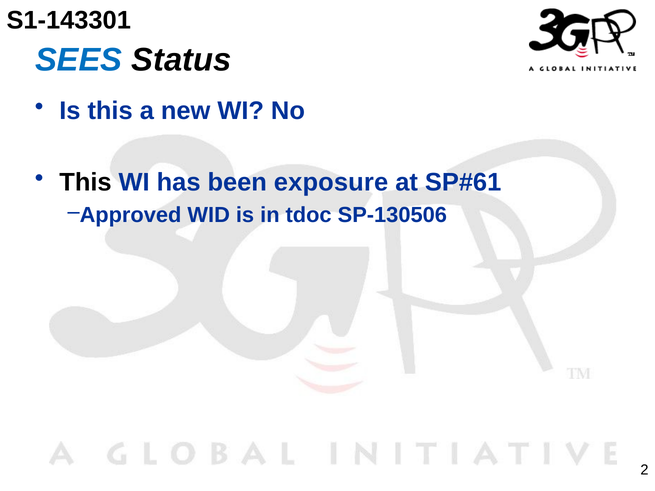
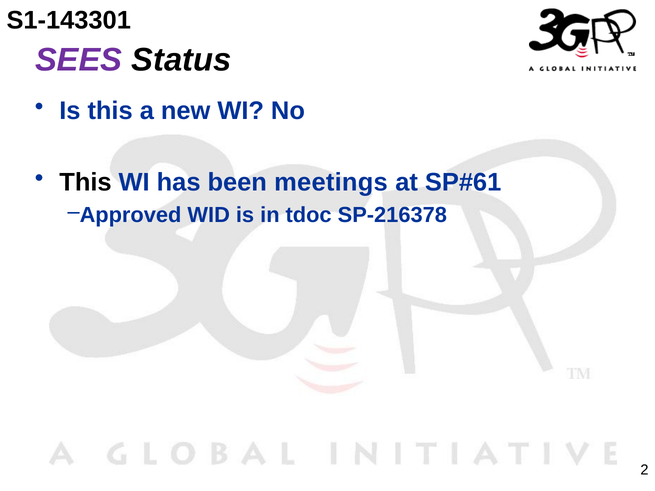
SEES colour: blue -> purple
exposure: exposure -> meetings
SP-130506: SP-130506 -> SP-216378
